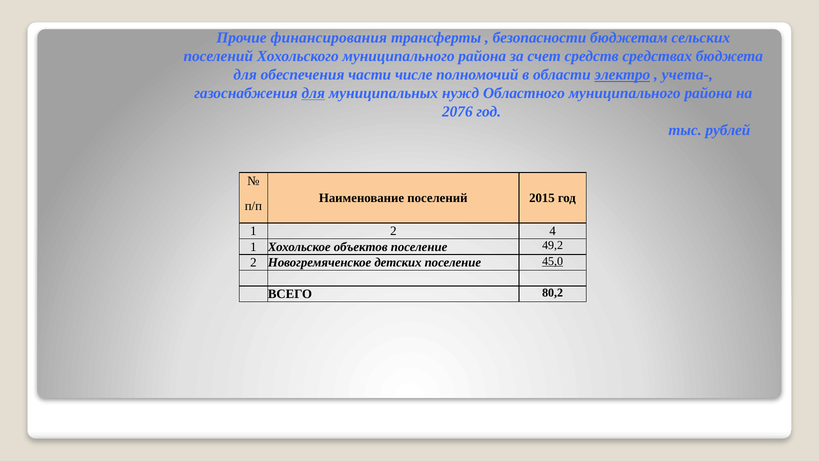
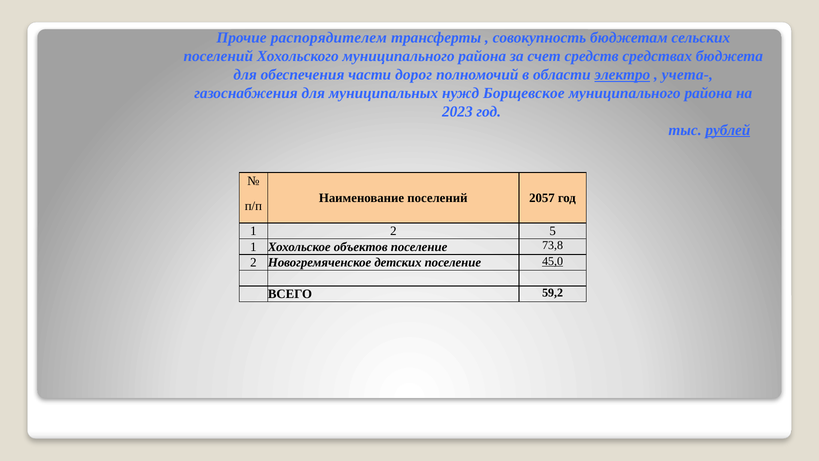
финансирования: финансирования -> распорядителем
безопасности: безопасности -> совокупность
числе: числе -> дорог
для at (313, 93) underline: present -> none
Областного: Областного -> Борщевское
2076: 2076 -> 2023
рублей underline: none -> present
2015: 2015 -> 2057
4: 4 -> 5
49,2: 49,2 -> 73,8
80,2: 80,2 -> 59,2
